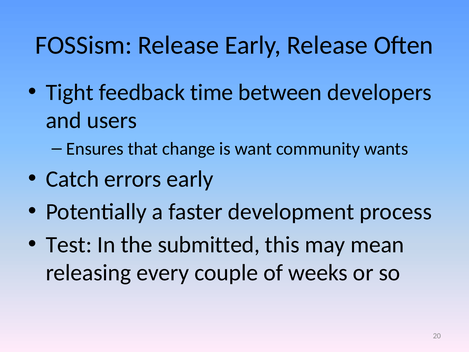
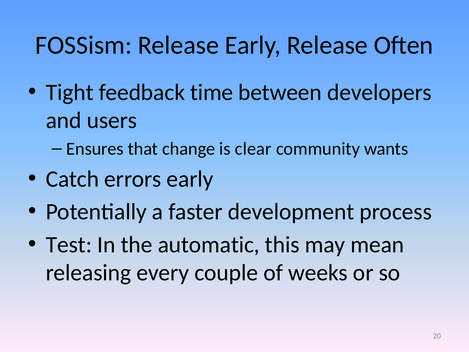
want: want -> clear
submitted: submitted -> automatic
